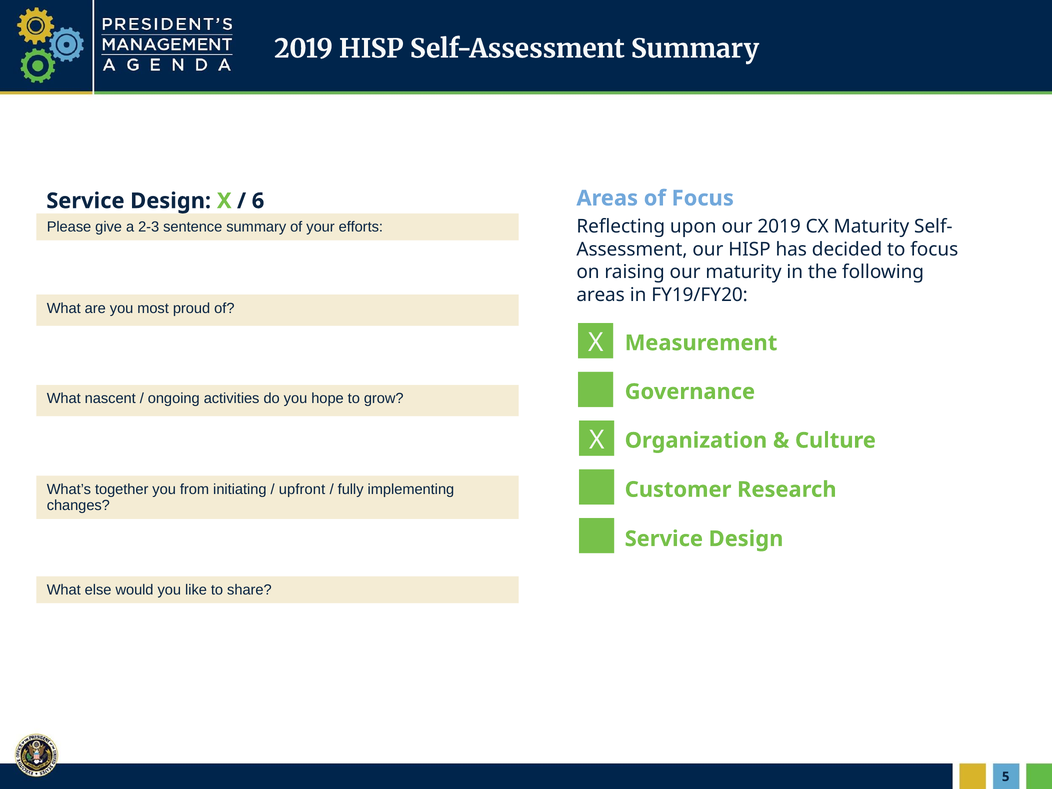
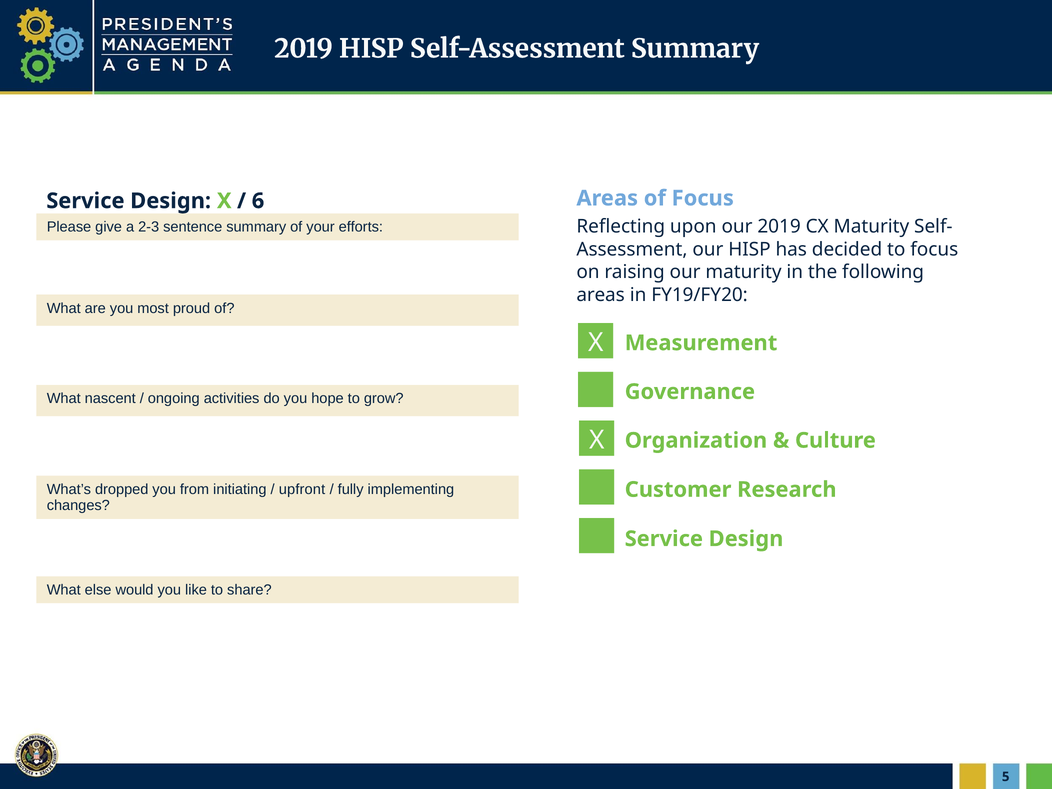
together: together -> dropped
